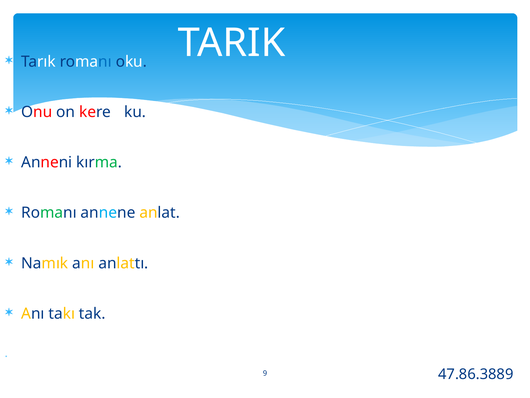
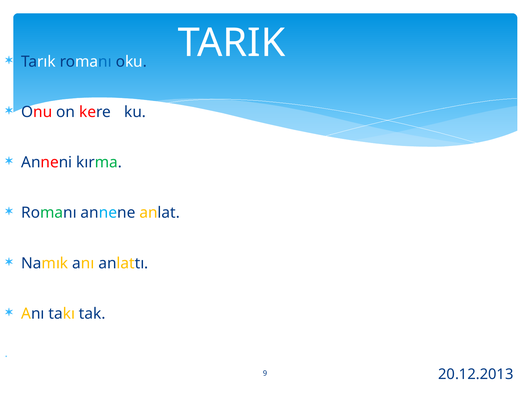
47.86.3889: 47.86.3889 -> 20.12.2013
